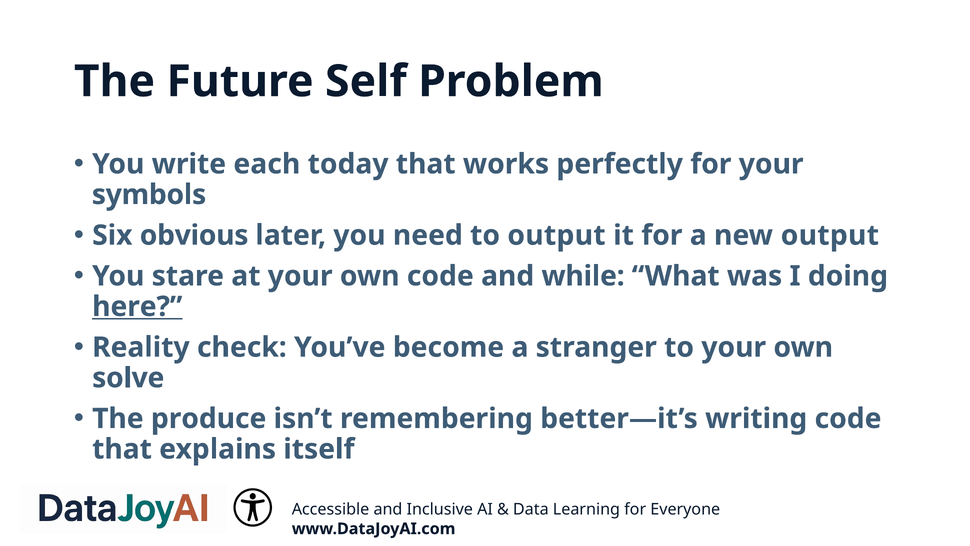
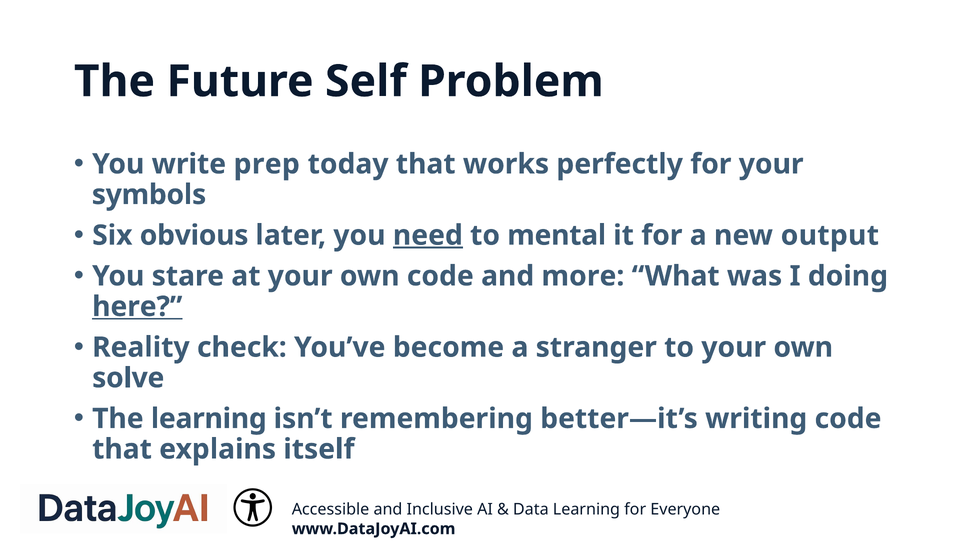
each: each -> prep
need underline: none -> present
to output: output -> mental
while: while -> more
The produce: produce -> learning
